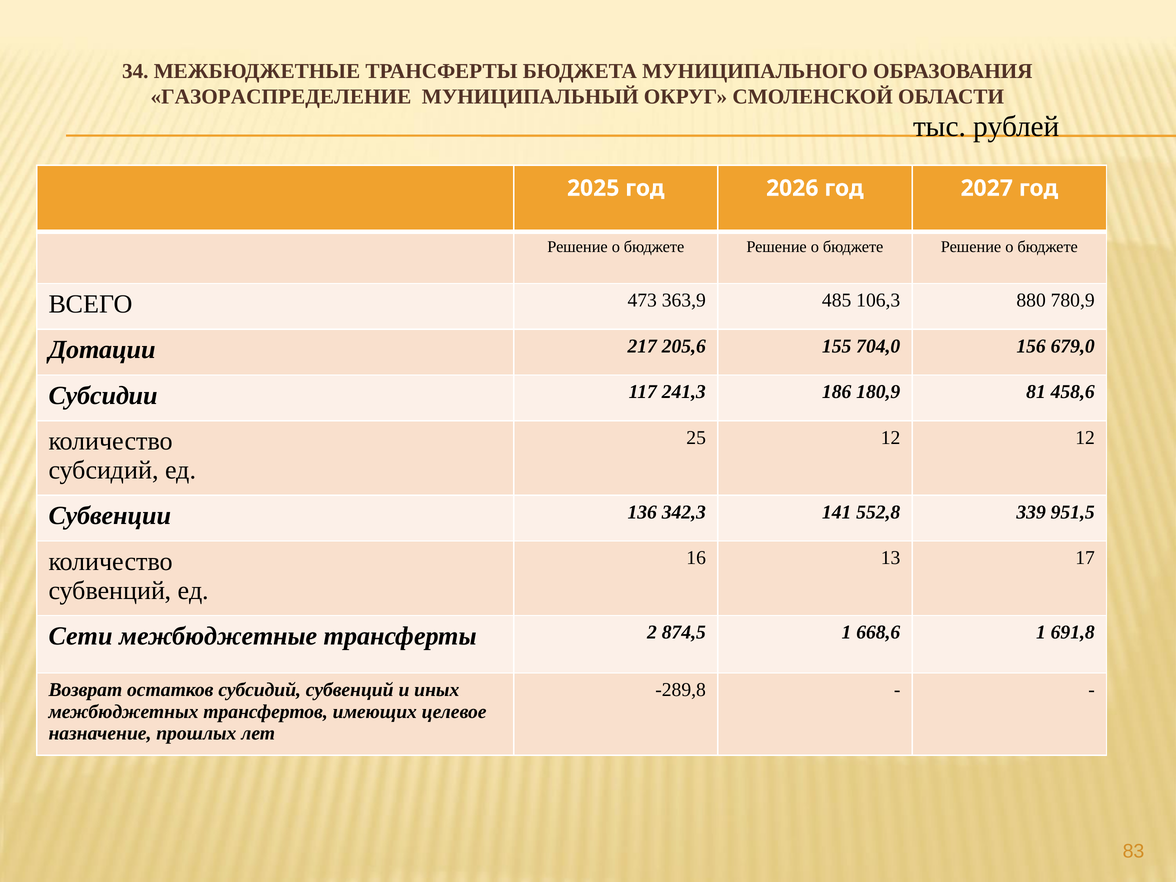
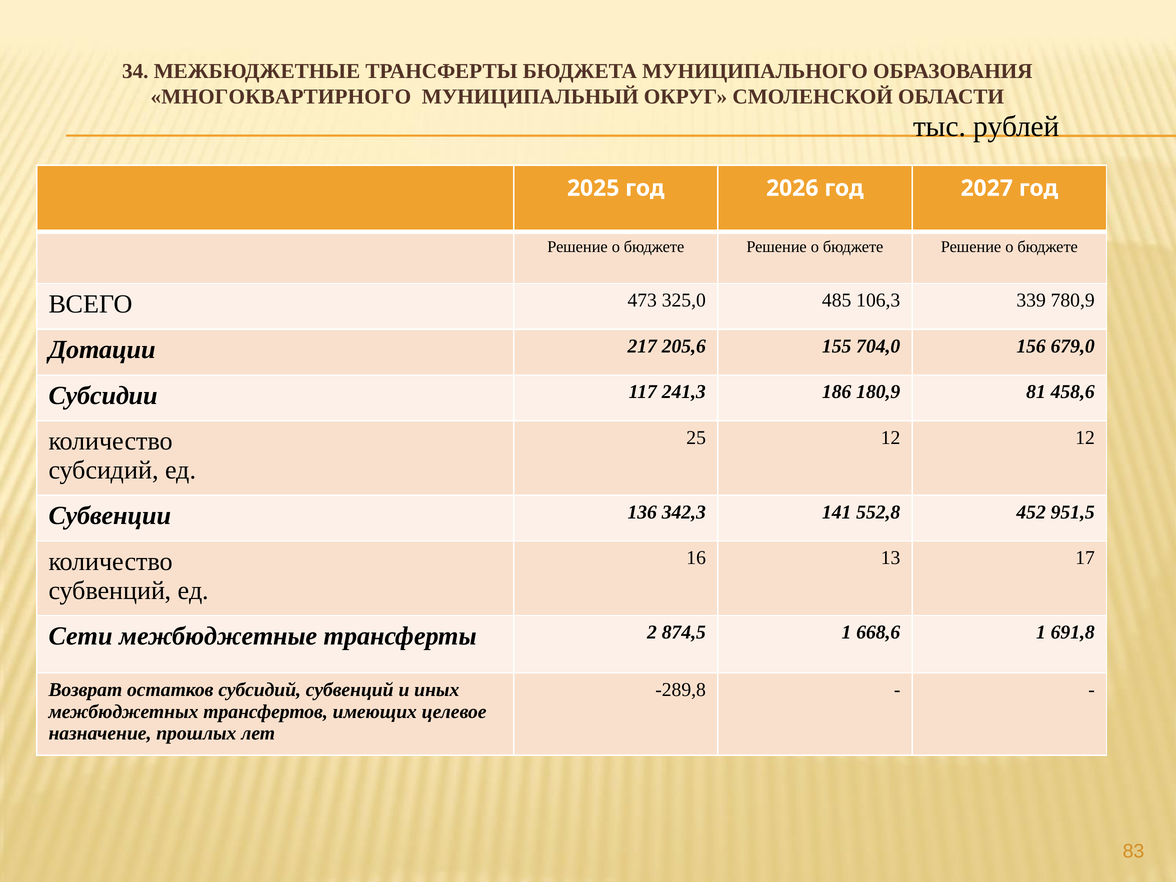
ГАЗОРАСПРЕДЕЛЕНИЕ: ГАЗОРАСПРЕДЕЛЕНИЕ -> МНОГОКВАРТИРНОГО
363,9: 363,9 -> 325,0
880: 880 -> 339
339: 339 -> 452
